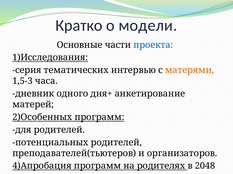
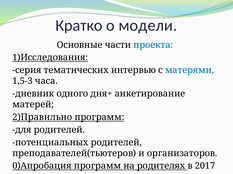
матерями colour: orange -> blue
2)Особенных: 2)Особенных -> 2)Правильно
4)Апробация: 4)Апробация -> 0)Апробация
2048: 2048 -> 2017
